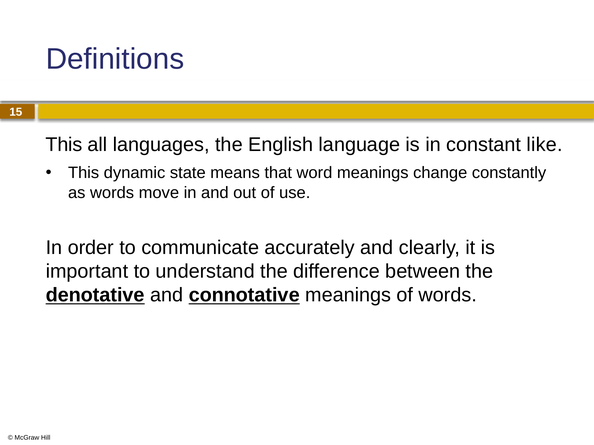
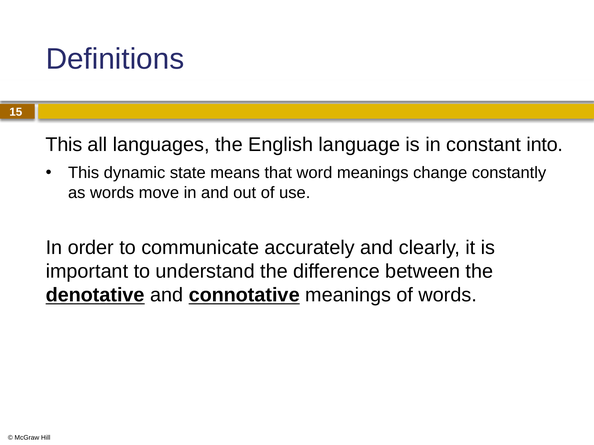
like: like -> into
